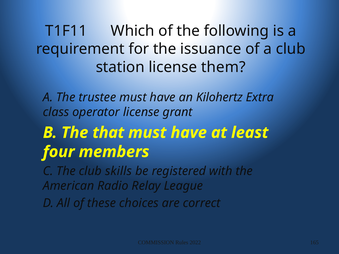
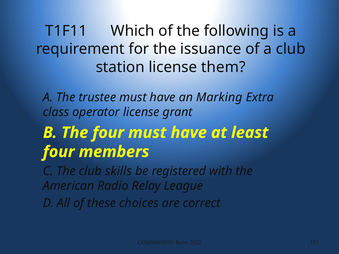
Kilohertz: Kilohertz -> Marking
The that: that -> four
